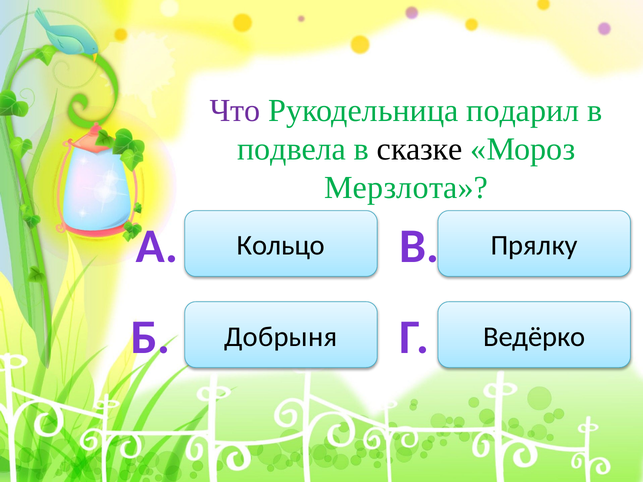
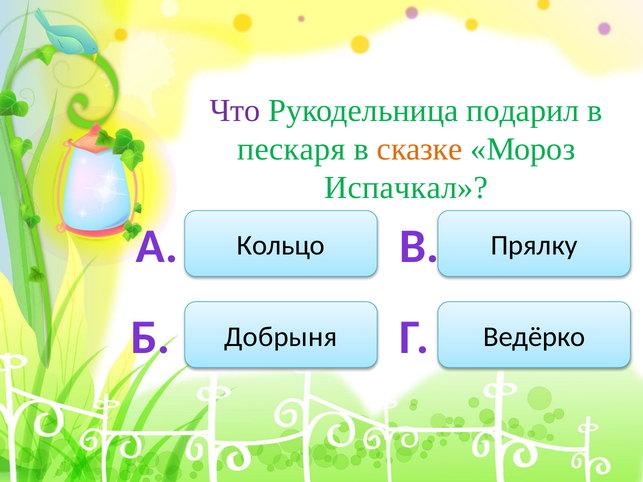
подвела: подвела -> пескаря
сказке colour: black -> orange
Мерзлота: Мерзлота -> Испачкал
